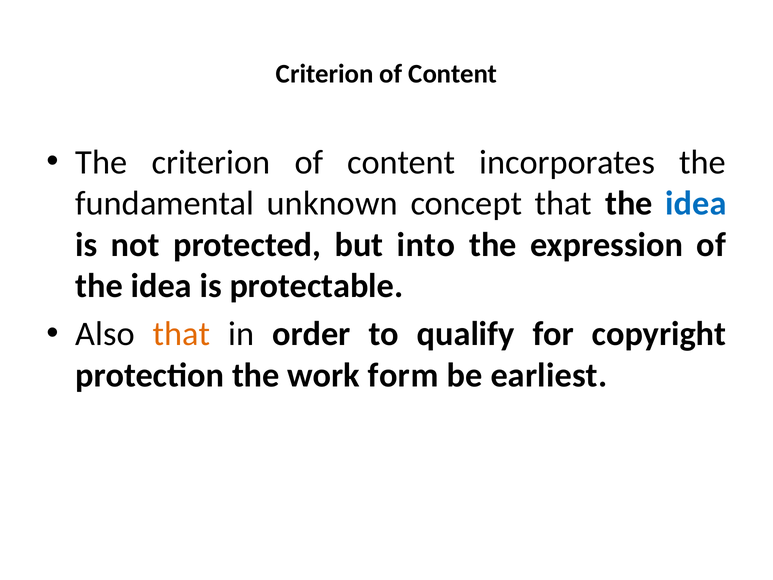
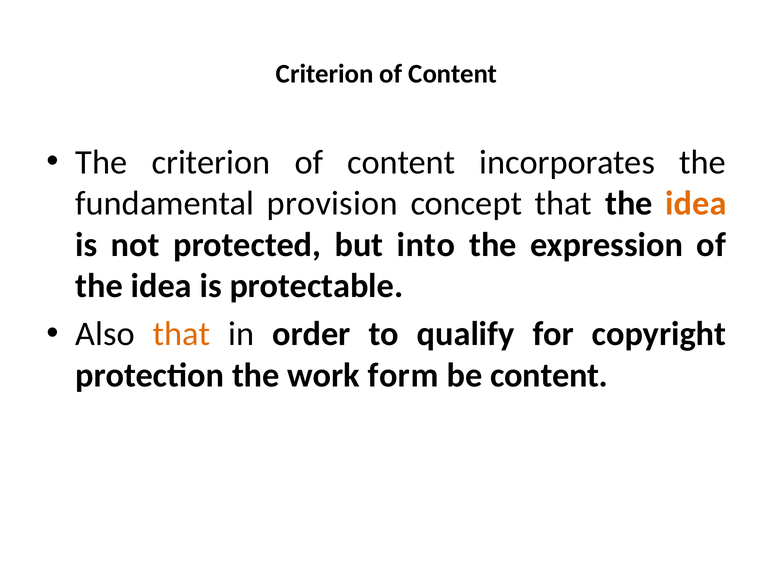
unknown: unknown -> provision
idea at (696, 203) colour: blue -> orange
be earliest: earliest -> content
